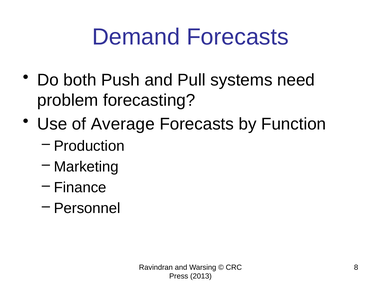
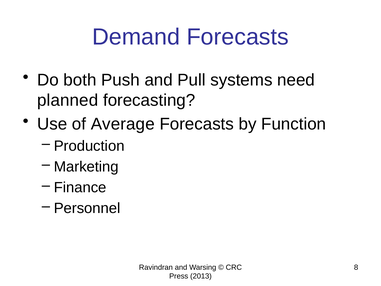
problem: problem -> planned
